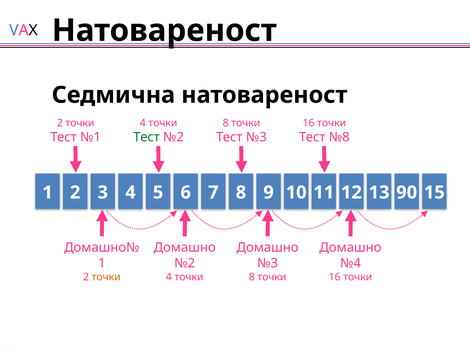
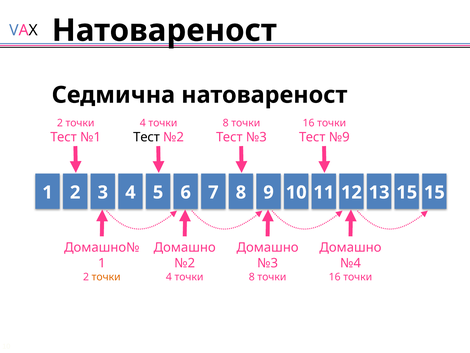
Тест at (147, 137) colour: green -> black
№8: №8 -> №9
13 90: 90 -> 15
